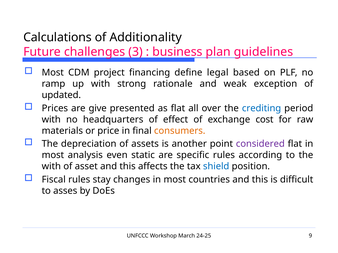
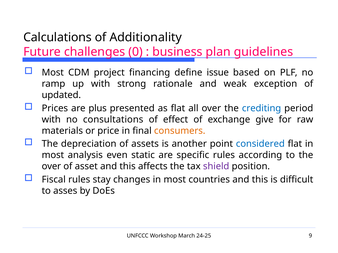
3: 3 -> 0
legal: legal -> issue
give: give -> plus
headquarters: headquarters -> consultations
cost: cost -> give
considered colour: purple -> blue
with at (51, 167): with -> over
shield colour: blue -> purple
